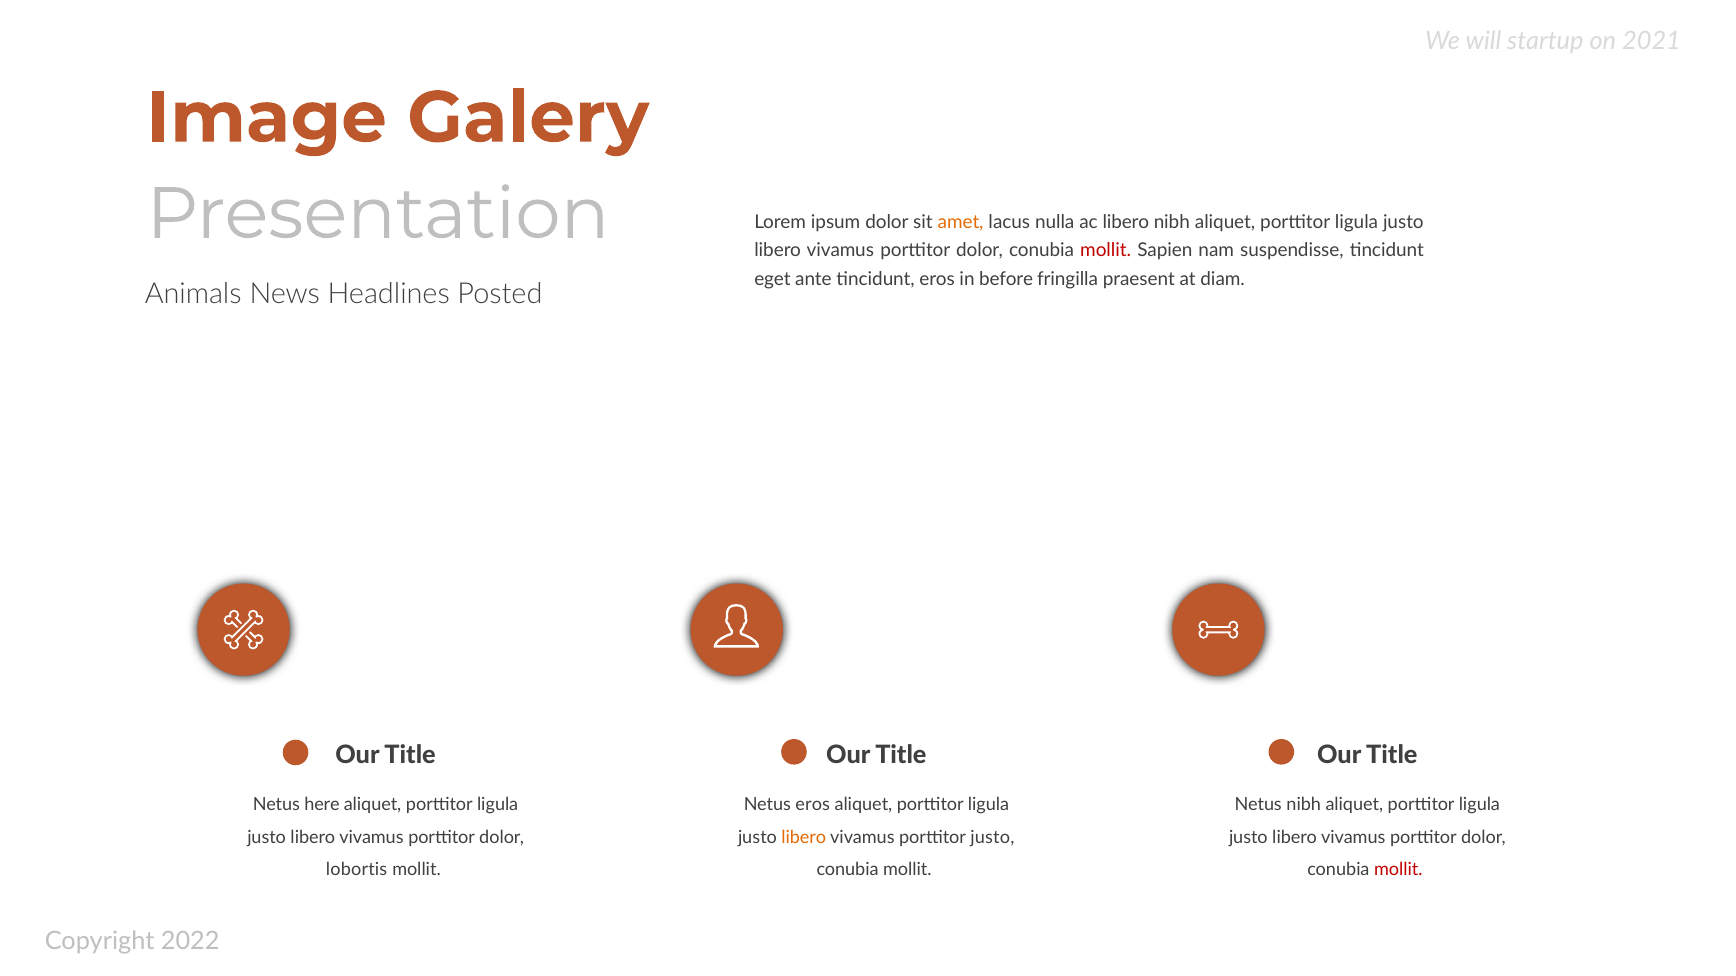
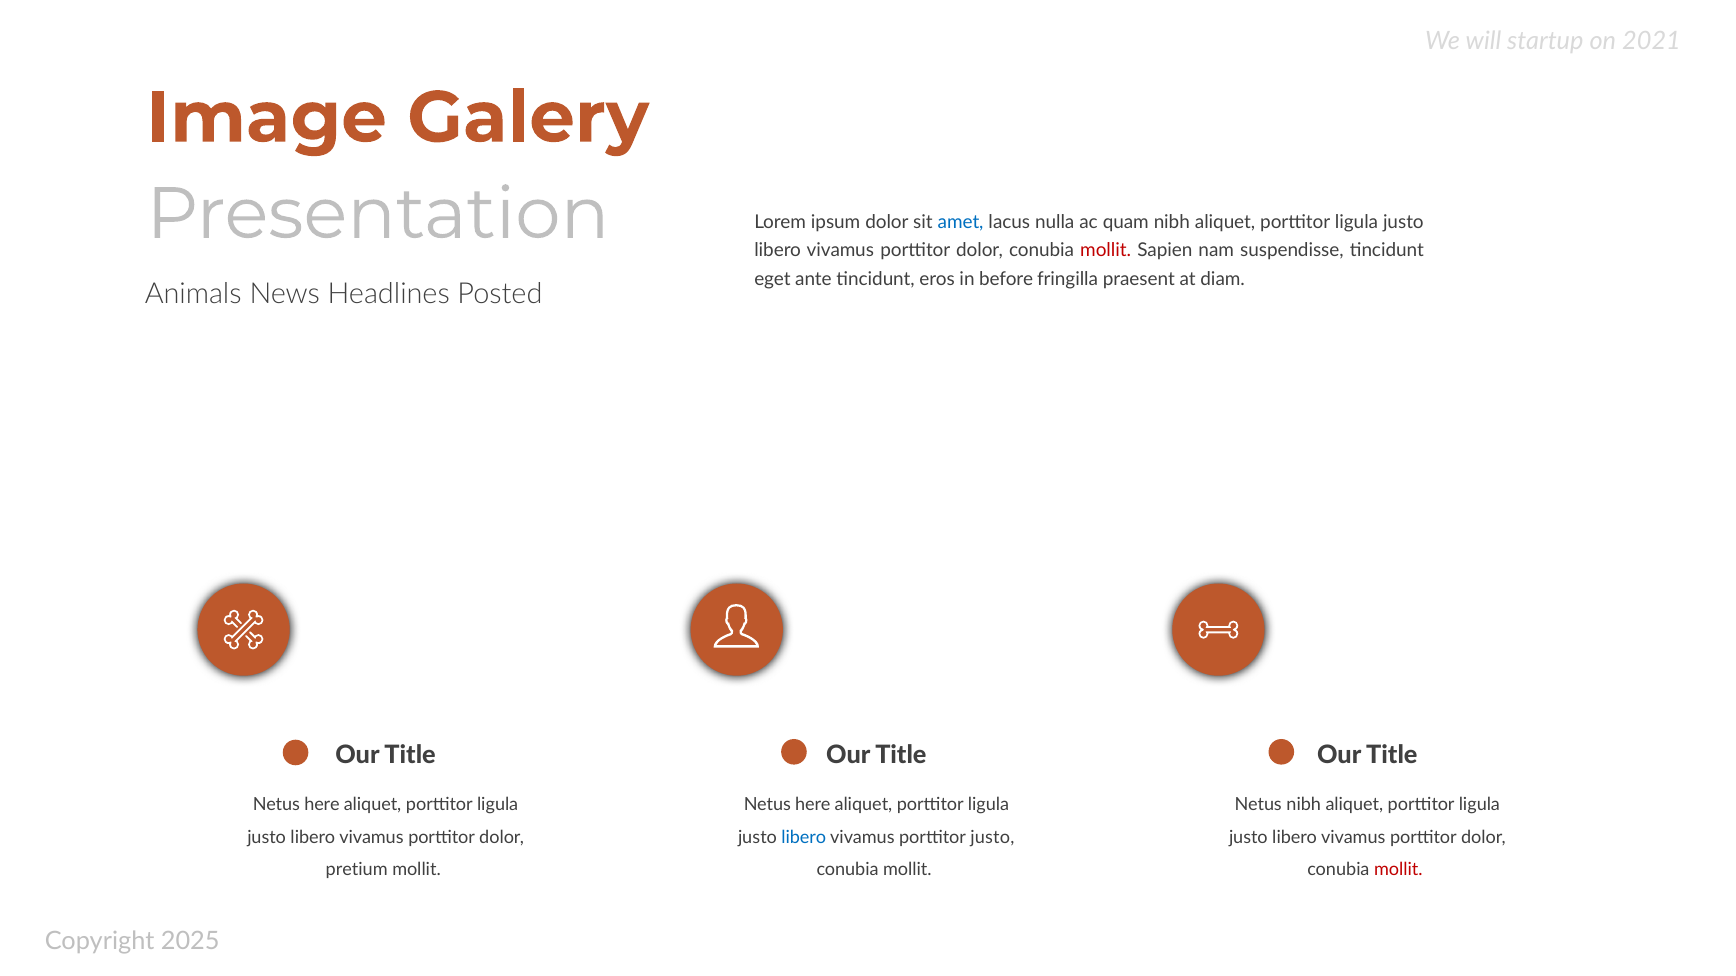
amet colour: orange -> blue
ac libero: libero -> quam
eros at (813, 805): eros -> here
libero at (804, 838) colour: orange -> blue
lobortis: lobortis -> pretium
2022: 2022 -> 2025
